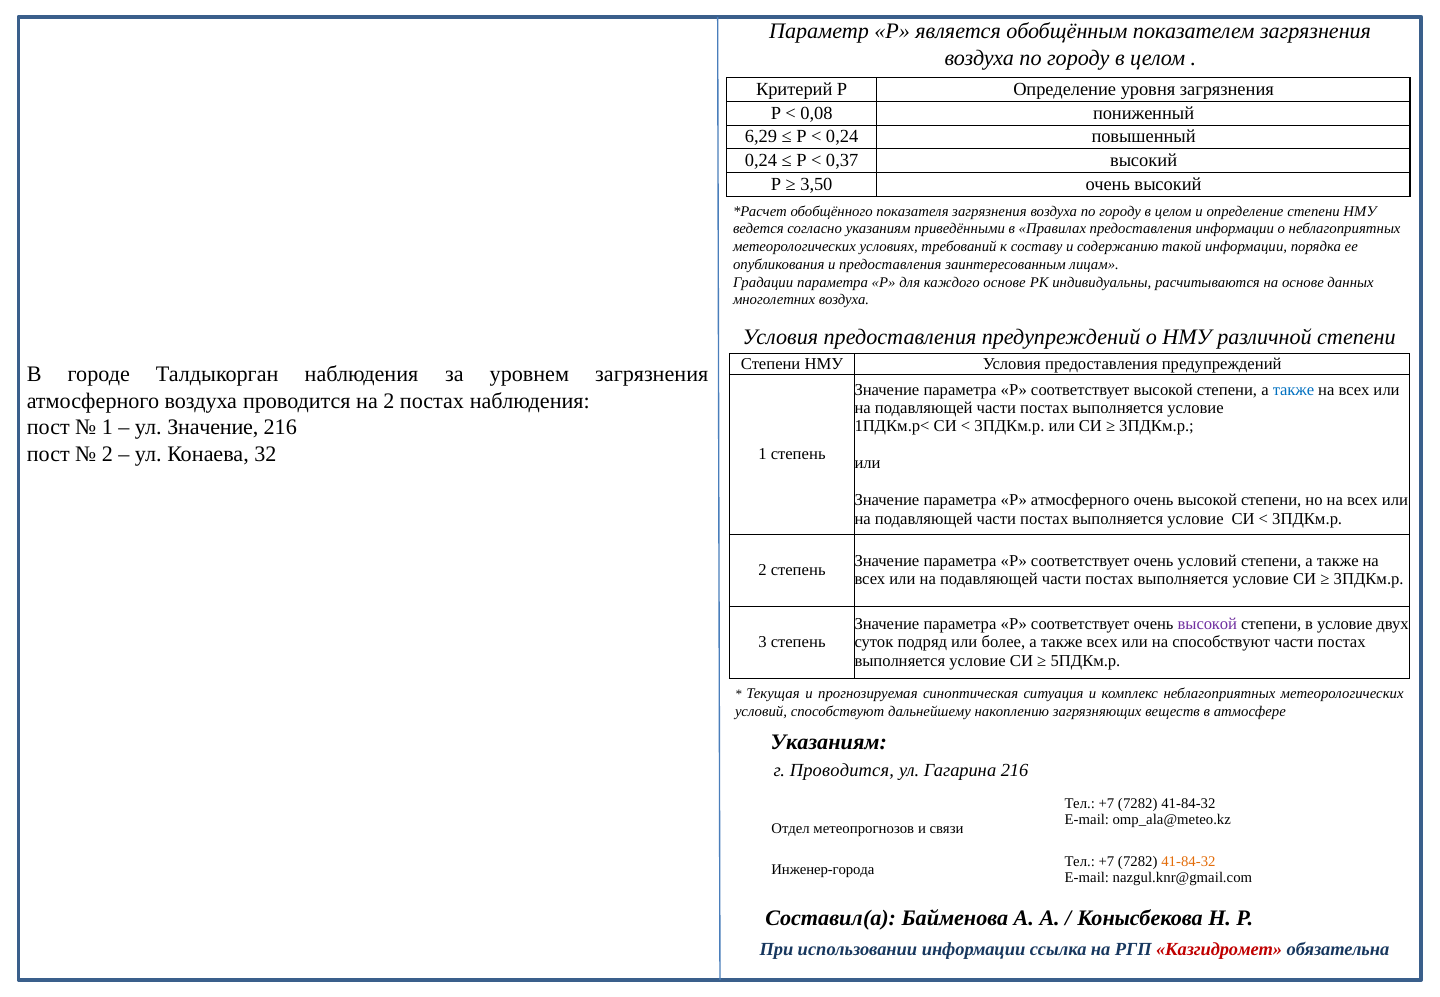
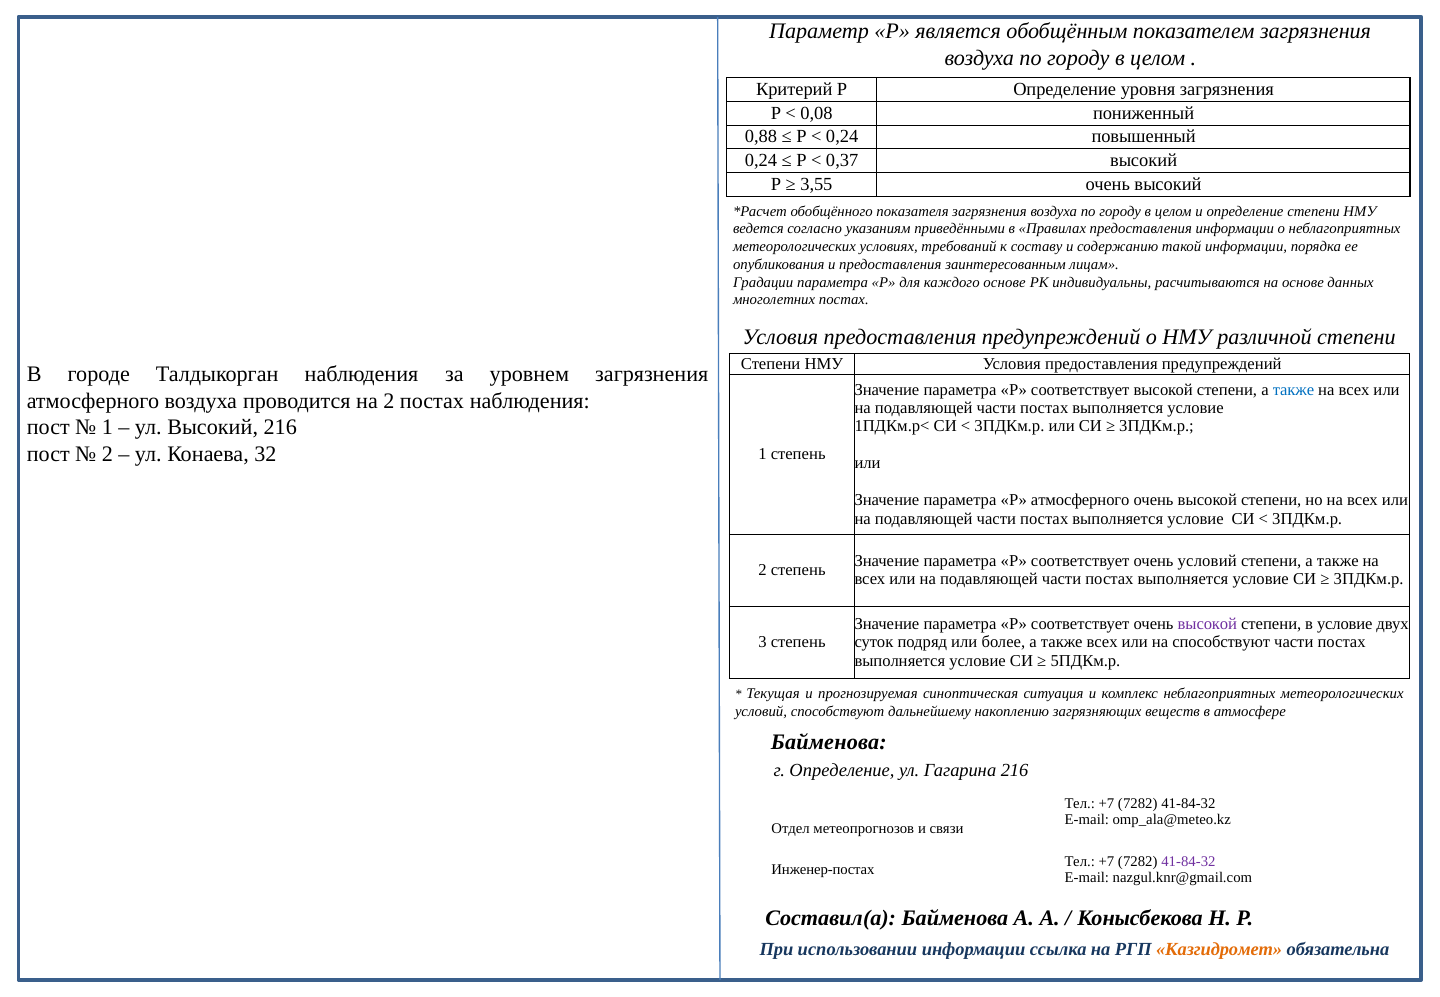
6,29: 6,29 -> 0,88
3,50: 3,50 -> 3,55
многолетних воздуха: воздуха -> постах
ул Значение: Значение -> Высокий
Указаниям at (829, 742): Указаниям -> Байменова
г Проводится: Проводится -> Определение
41-84-32 at (1188, 861) colour: orange -> purple
Инженер-города: Инженер-города -> Инженер-постах
Казгидромет colour: red -> orange
